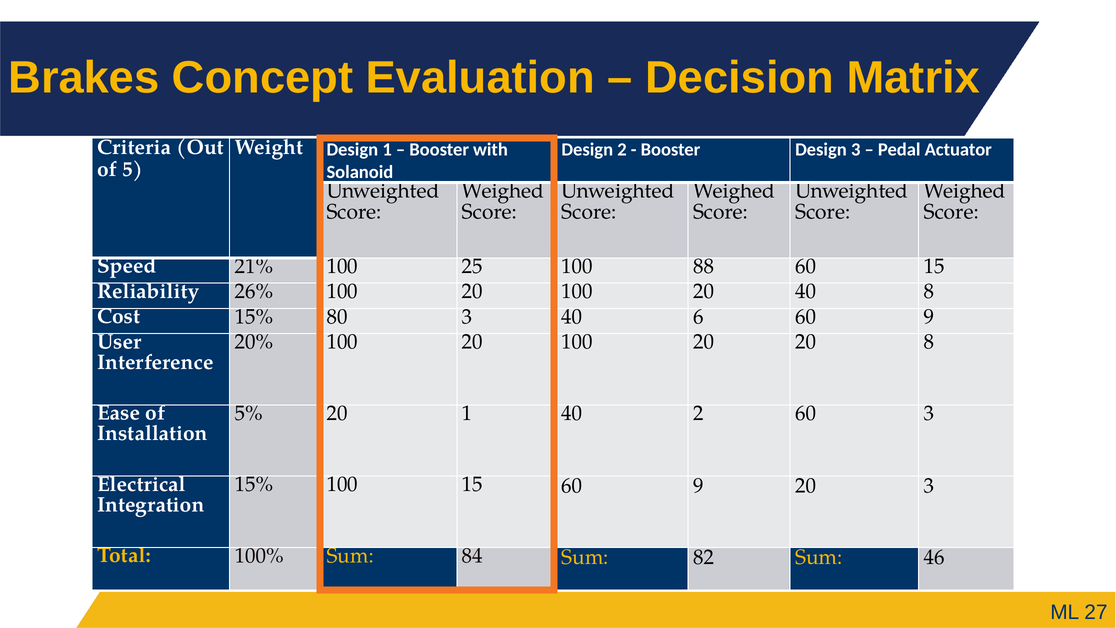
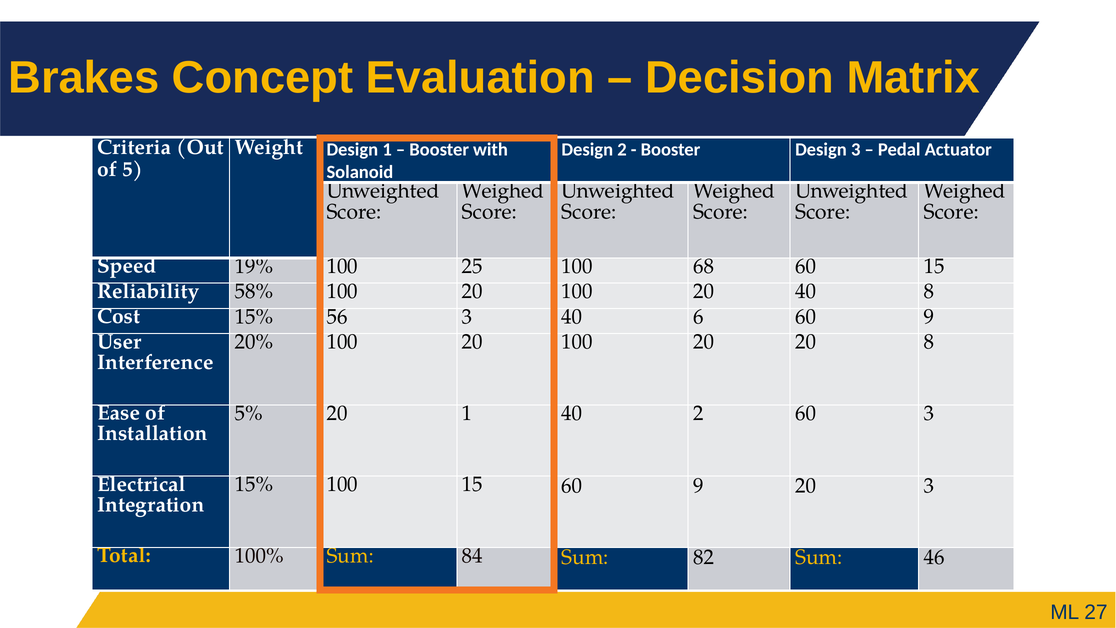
21%: 21% -> 19%
88: 88 -> 68
26%: 26% -> 58%
80: 80 -> 56
